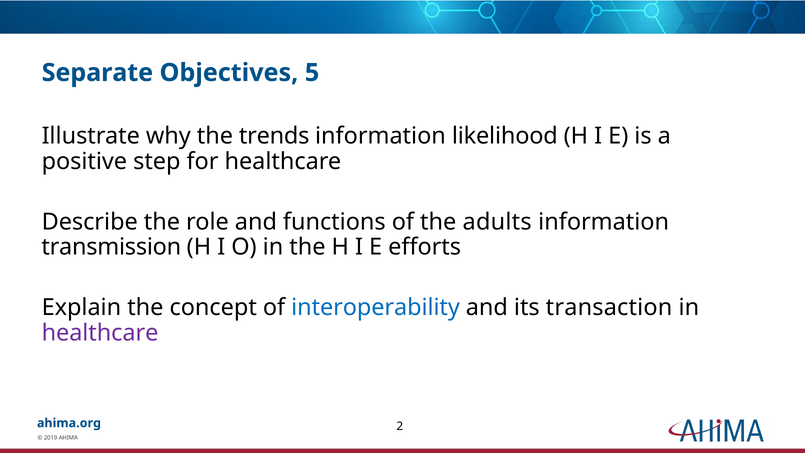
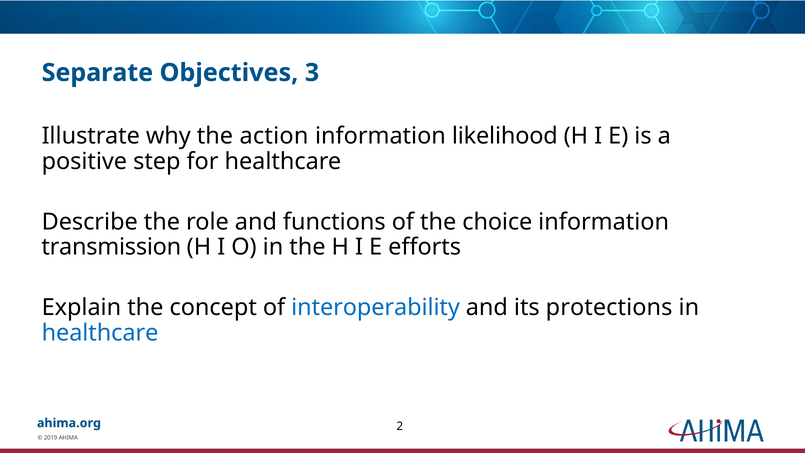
5: 5 -> 3
trends: trends -> action
adults: adults -> choice
transaction: transaction -> protections
healthcare at (100, 333) colour: purple -> blue
